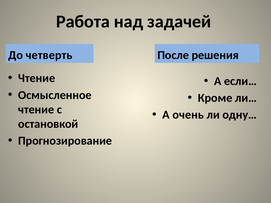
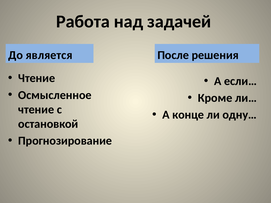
четверть: четверть -> является
очень: очень -> конце
